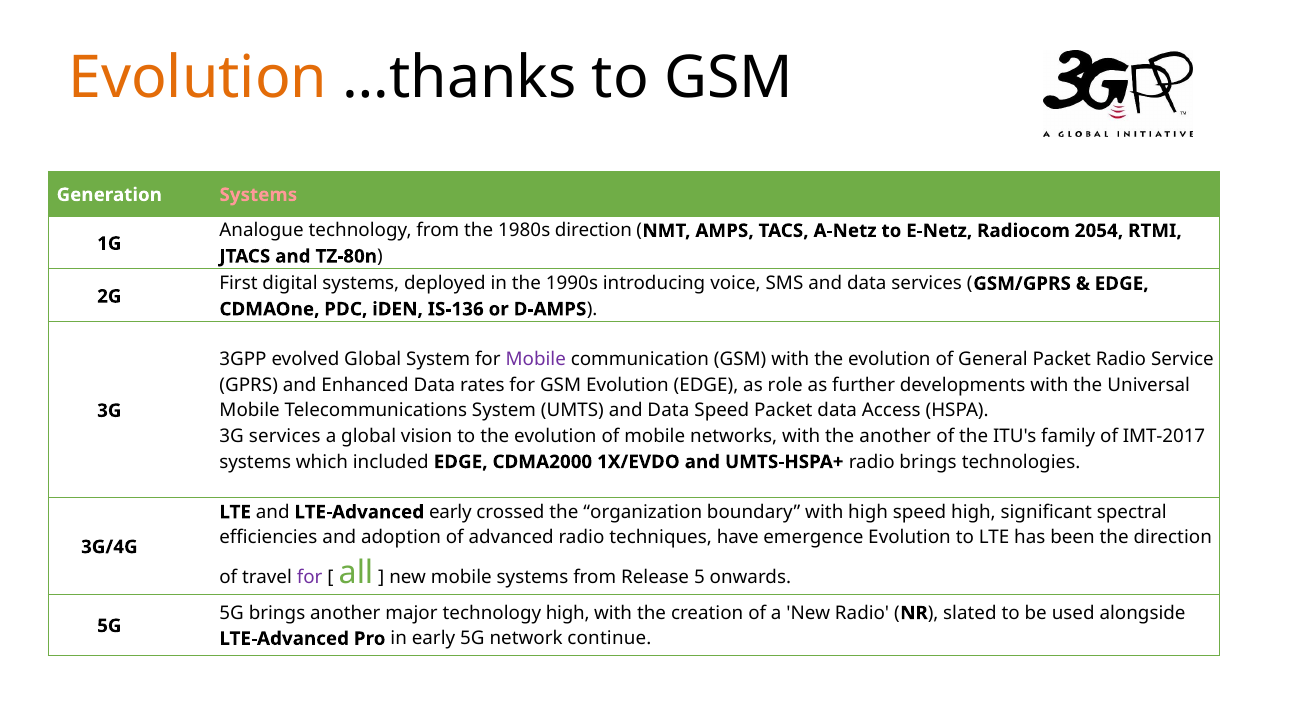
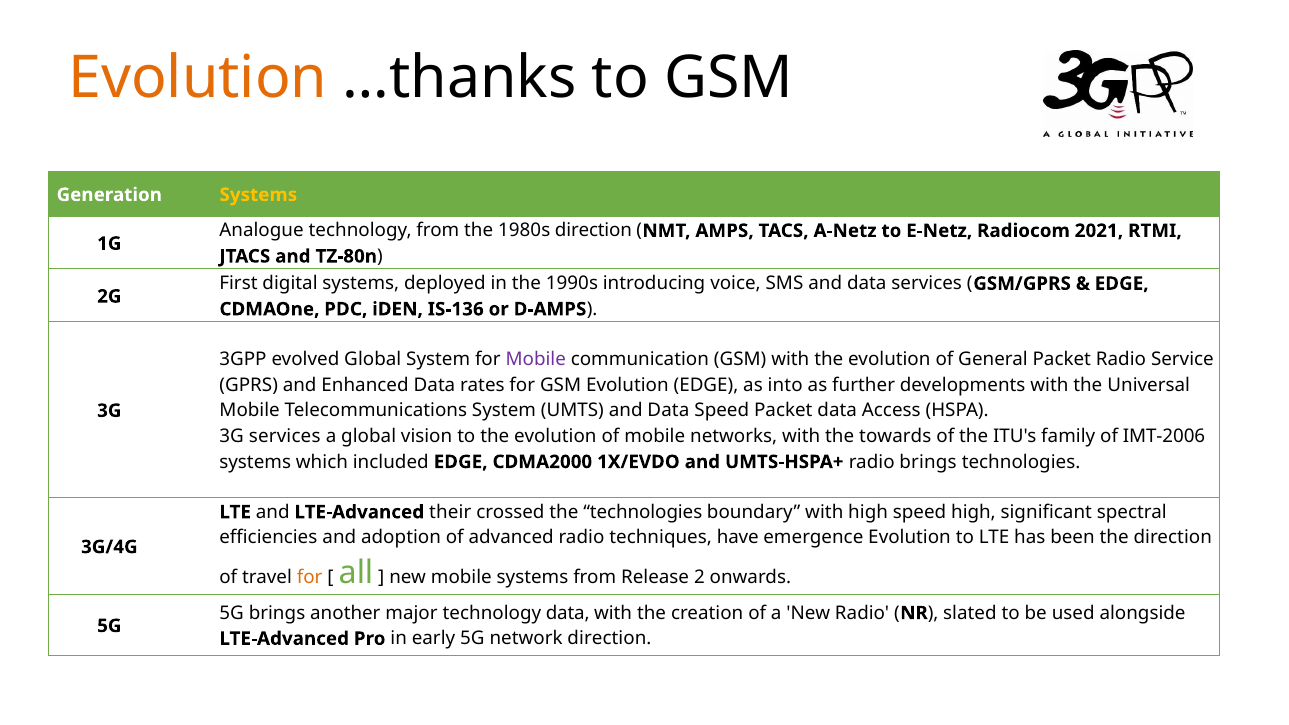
Systems at (258, 195) colour: pink -> yellow
2054: 2054 -> 2021
role: role -> into
the another: another -> towards
IMT-2017: IMT-2017 -> IMT-2006
LTE-Advanced early: early -> their
the organization: organization -> technologies
for at (310, 578) colour: purple -> orange
5: 5 -> 2
technology high: high -> data
network continue: continue -> direction
